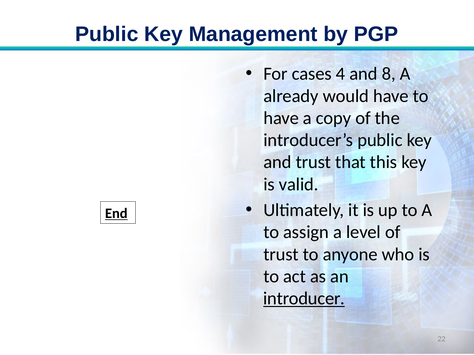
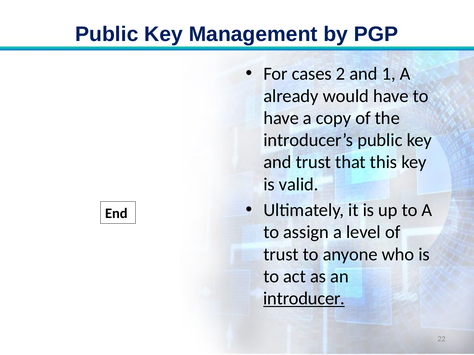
4: 4 -> 2
8: 8 -> 1
End underline: present -> none
